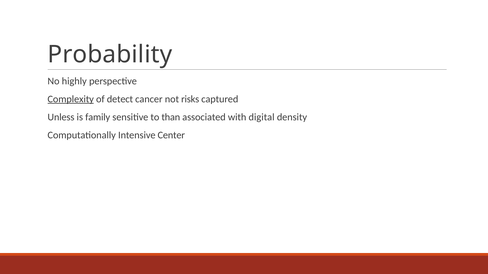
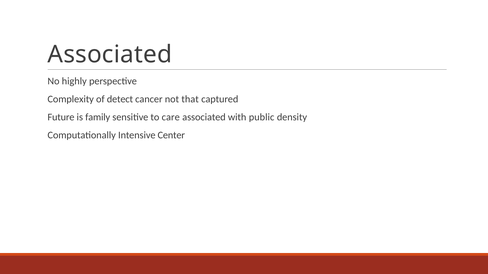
Probability at (110, 55): Probability -> Associated
Complexity underline: present -> none
risks: risks -> that
Unless: Unless -> Future
than: than -> care
digital: digital -> public
